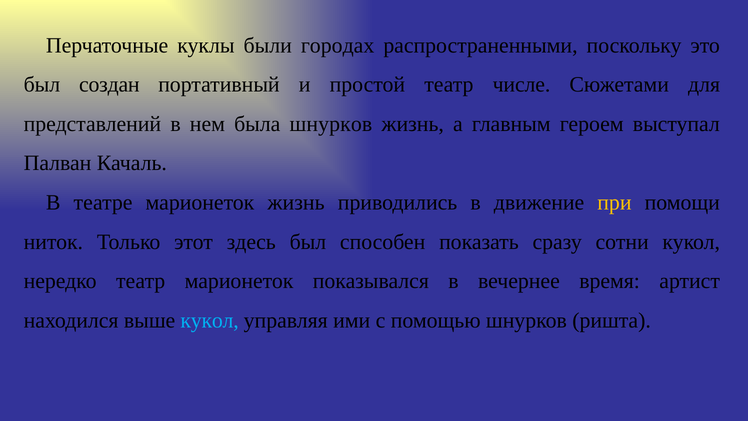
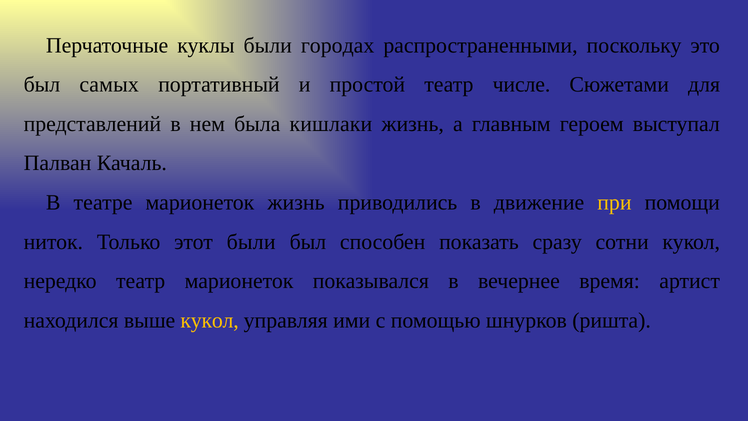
создан: создан -> самых
была шнурков: шнурков -> кишлаки
этот здесь: здесь -> были
кукол at (210, 320) colour: light blue -> yellow
